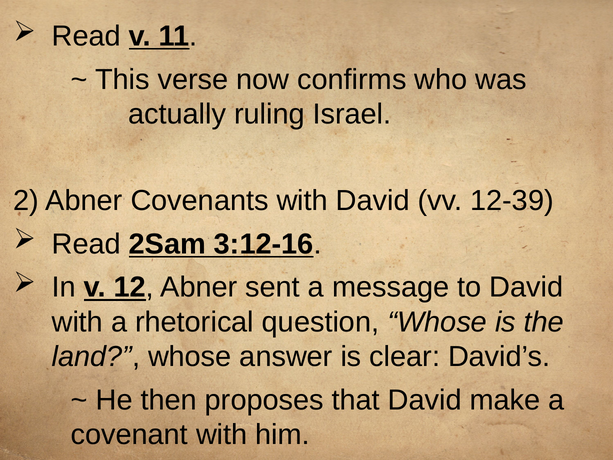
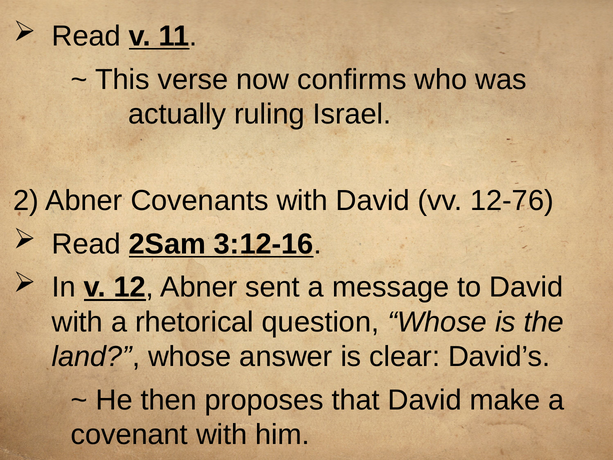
12-39: 12-39 -> 12-76
